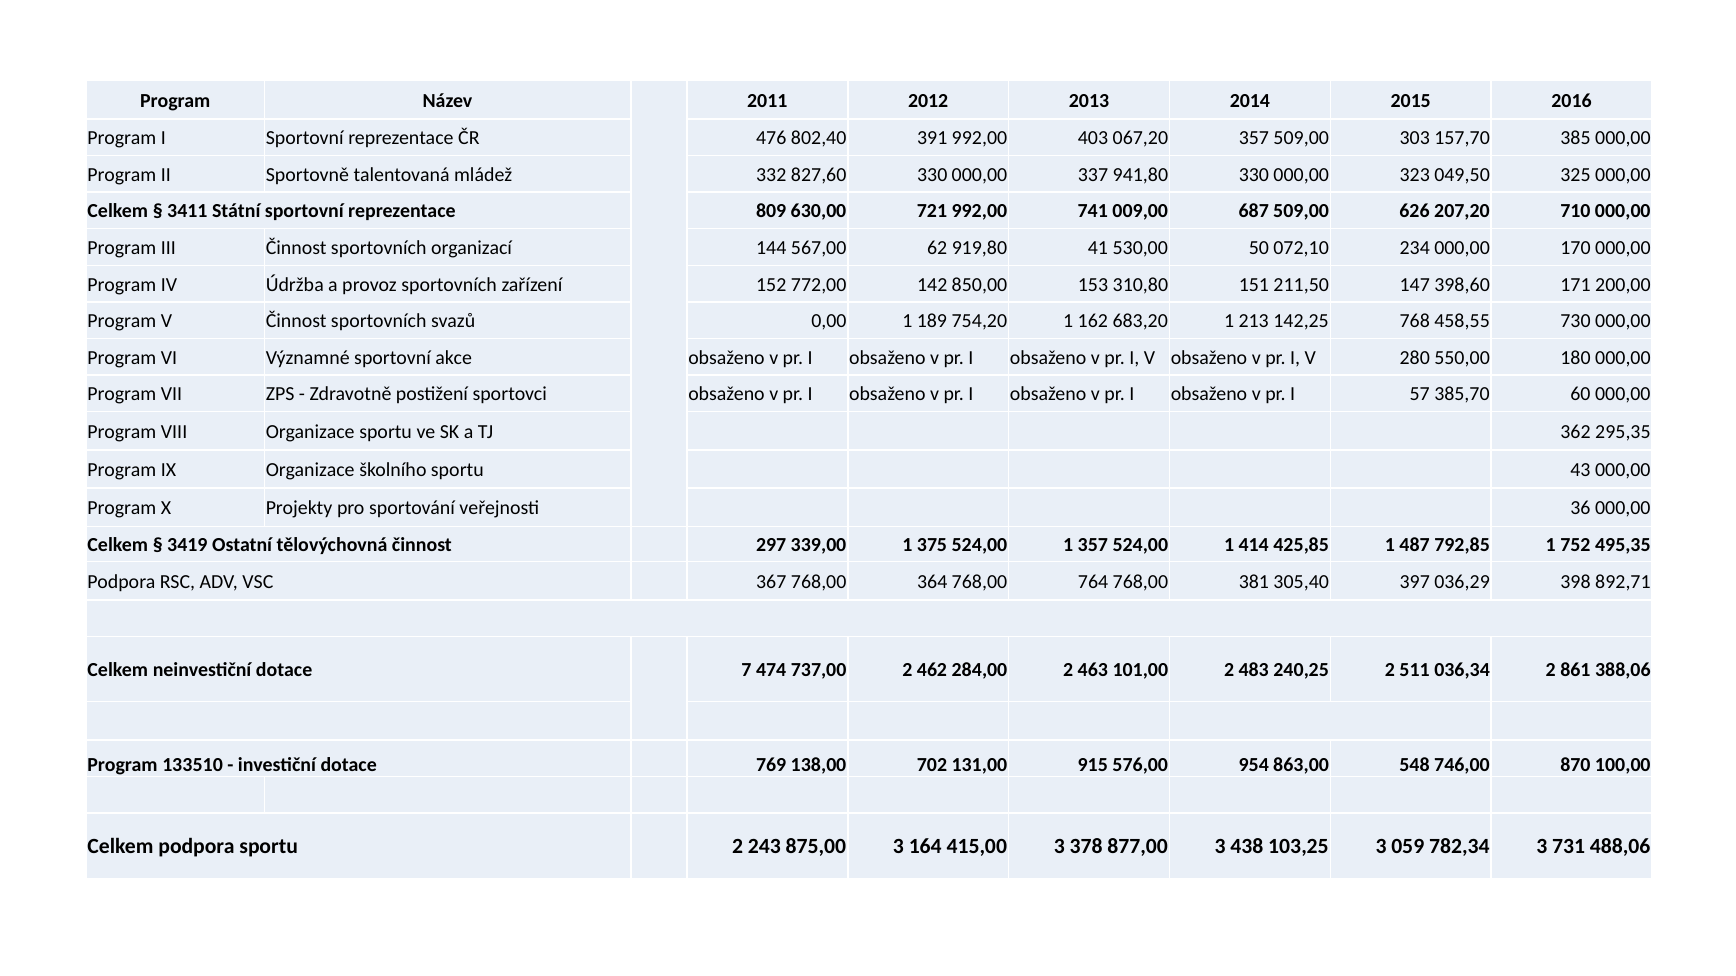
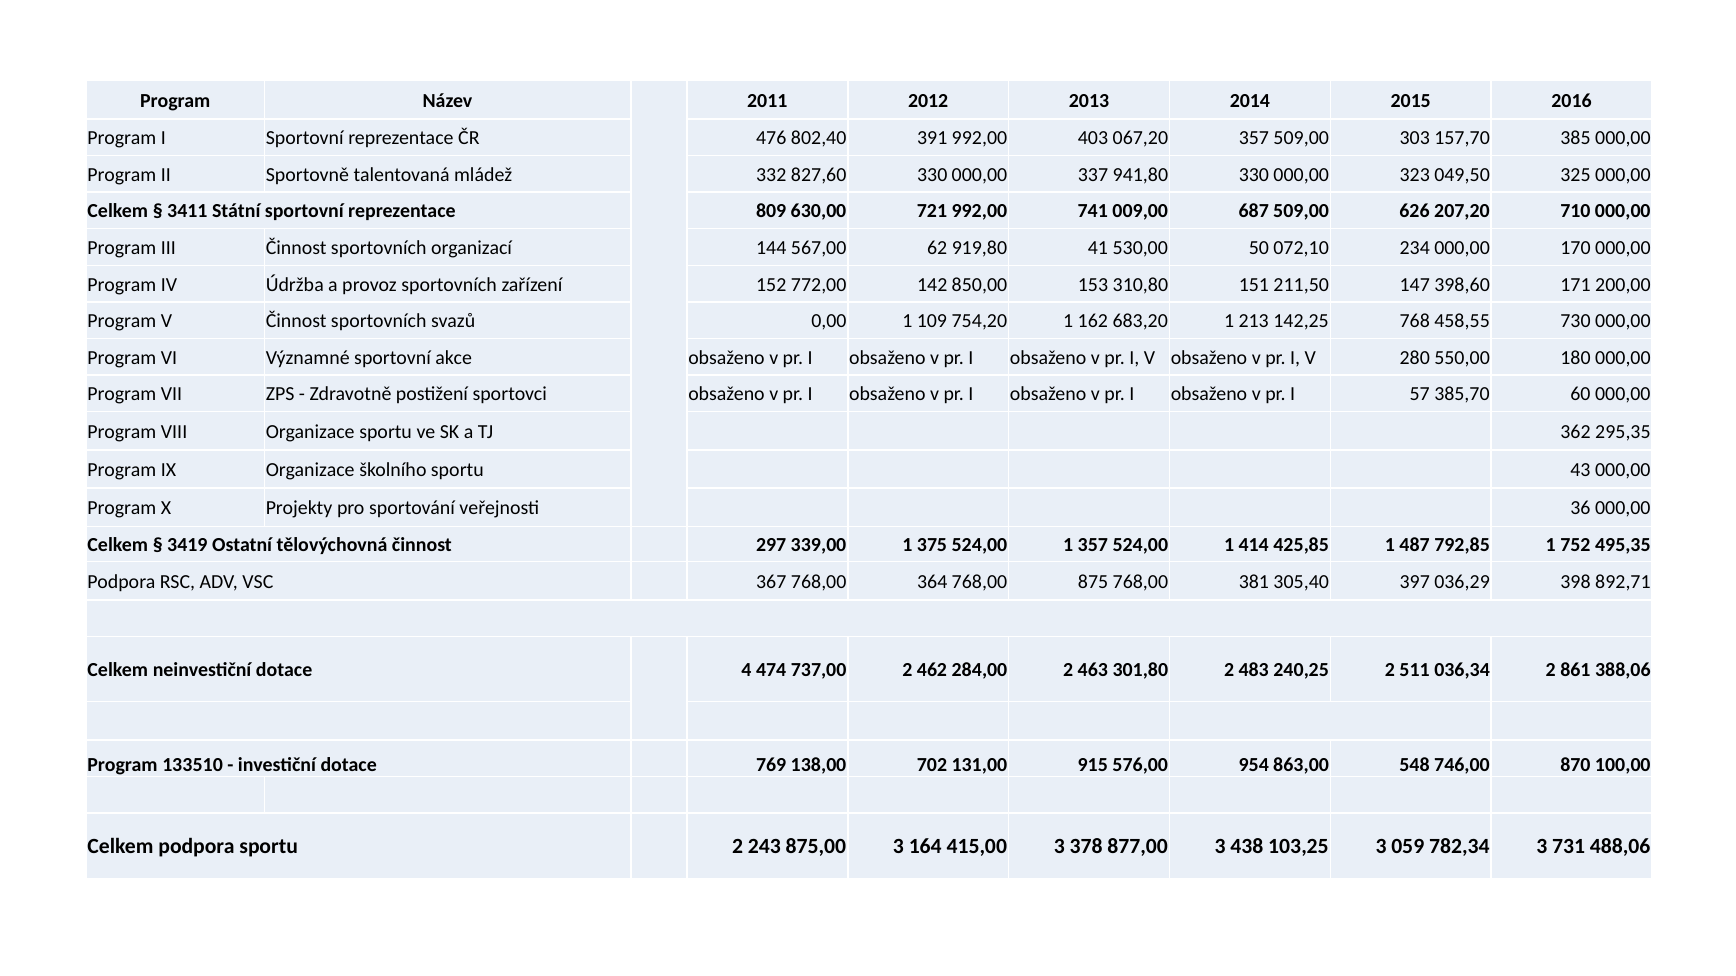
189: 189 -> 109
764: 764 -> 875
7: 7 -> 4
101,00: 101,00 -> 301,80
